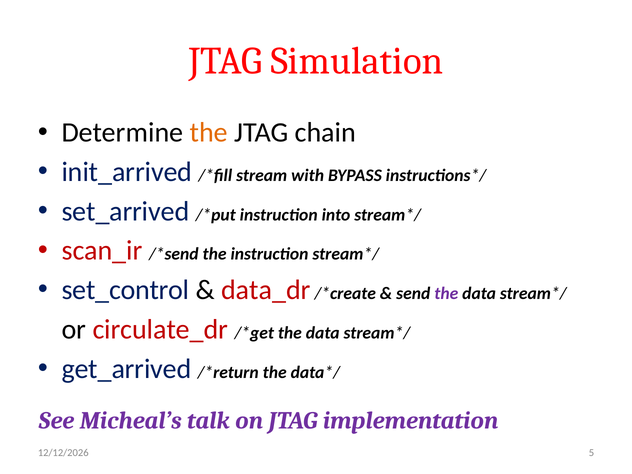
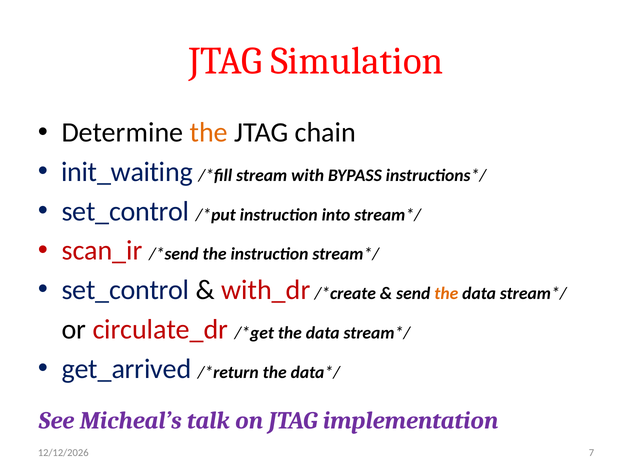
init_arrived: init_arrived -> init_waiting
set_arrived at (125, 211): set_arrived -> set_control
data_dr: data_dr -> with_dr
the at (446, 294) colour: purple -> orange
5: 5 -> 7
